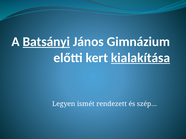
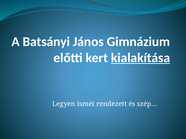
Batsányi underline: present -> none
